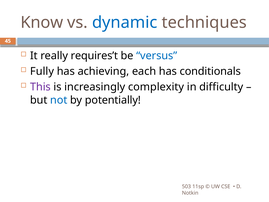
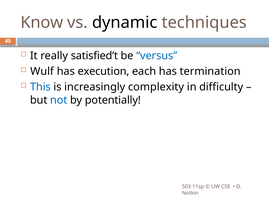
dynamic colour: blue -> black
requires’t: requires’t -> satisfied’t
Fully: Fully -> Wulf
achieving: achieving -> execution
conditionals: conditionals -> termination
This colour: purple -> blue
